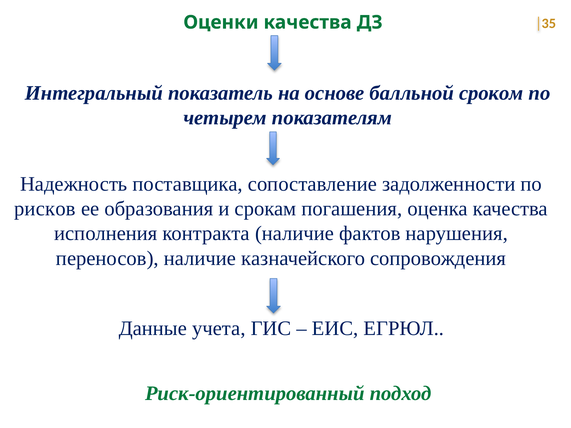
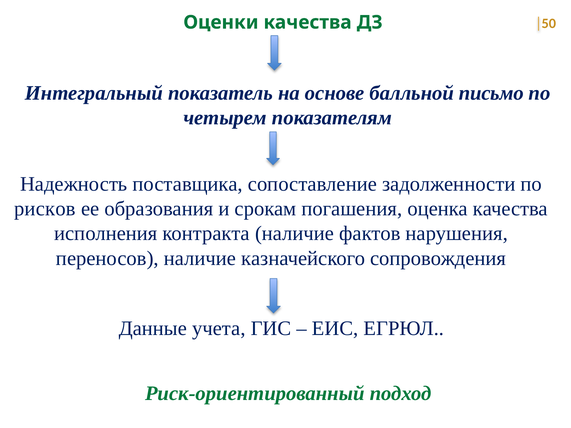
35: 35 -> 50
сроком: сроком -> письмо
